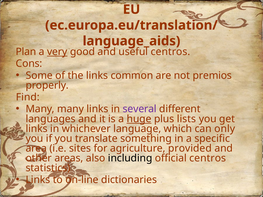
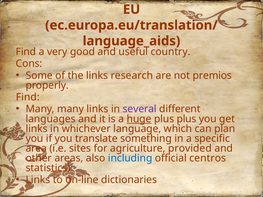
Plan at (26, 52): Plan -> Find
very underline: present -> none
useful centros: centros -> country
common: common -> research
plus lists: lists -> plus
only: only -> plan
including colour: black -> blue
